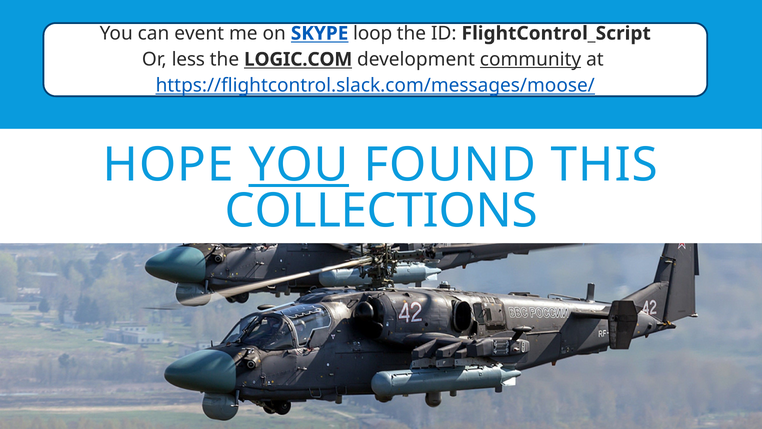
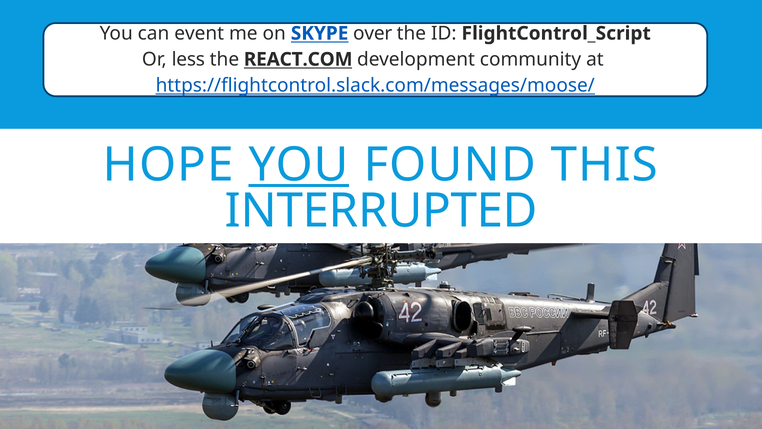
loop: loop -> over
LOGIC.COM: LOGIC.COM -> REACT.COM
community underline: present -> none
COLLECTIONS: COLLECTIONS -> INTERRUPTED
